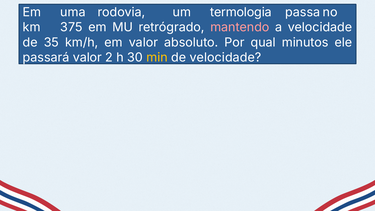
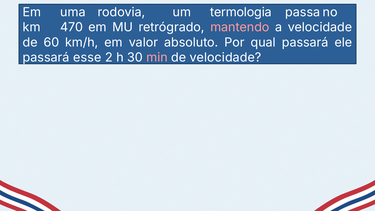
375: 375 -> 470
35: 35 -> 60
qual minutos: minutos -> passará
passará valor: valor -> esse
min colour: yellow -> pink
